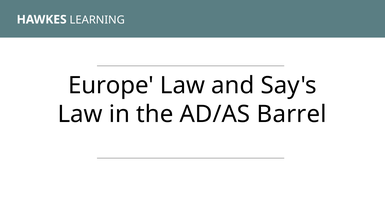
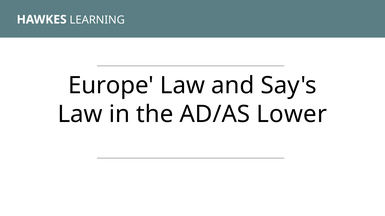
Barrel: Barrel -> Lower
